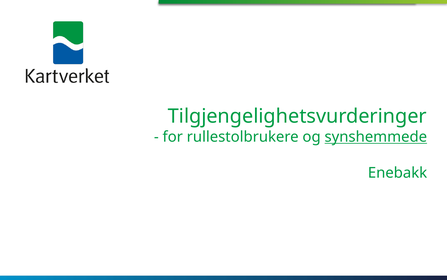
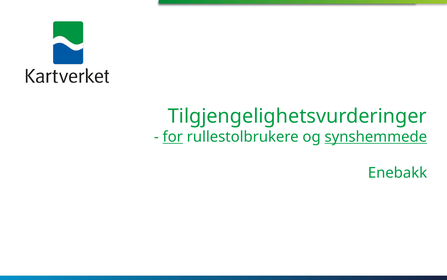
for underline: none -> present
